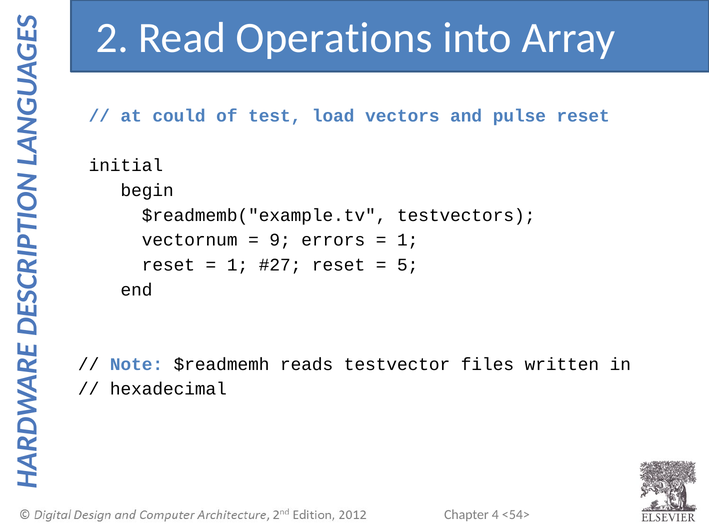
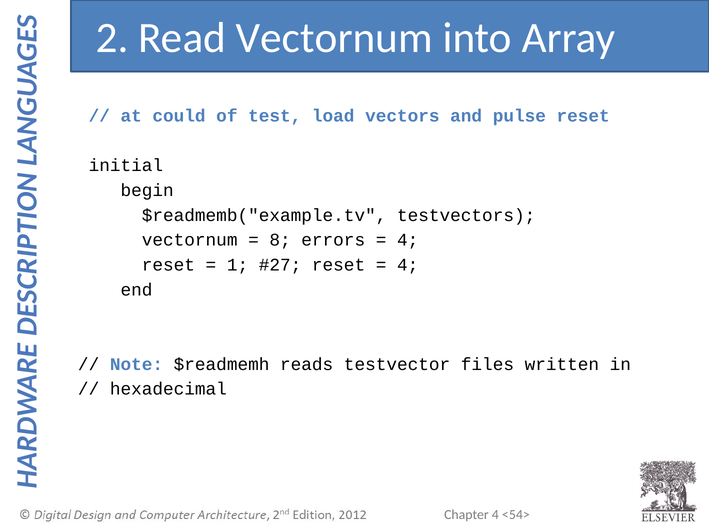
Read Operations: Operations -> Vectornum
9: 9 -> 8
1 at (408, 240): 1 -> 4
5 at (408, 265): 5 -> 4
